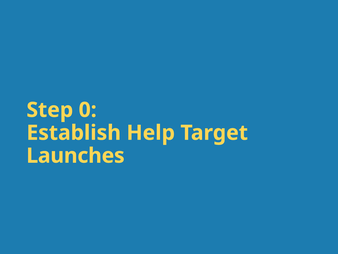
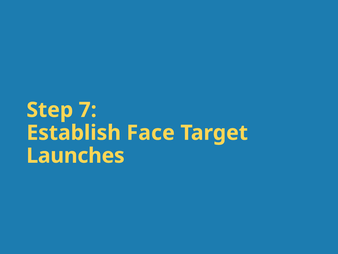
0: 0 -> 7
Help: Help -> Face
